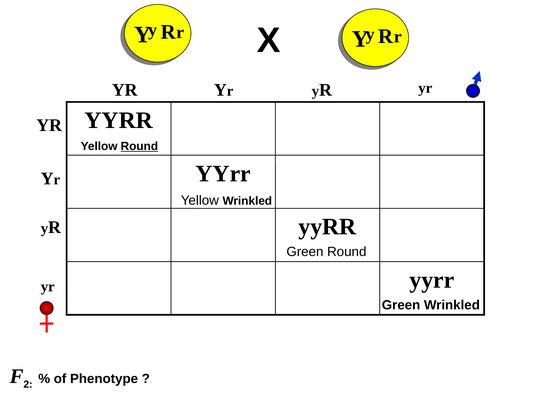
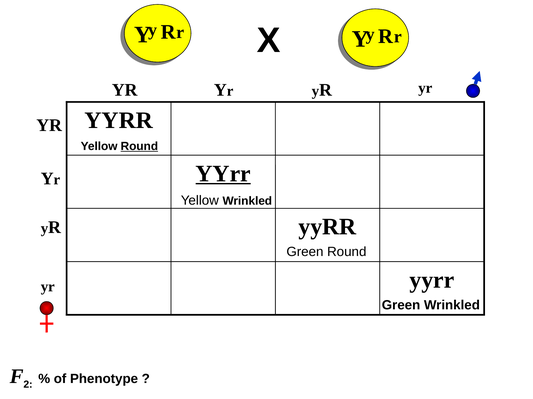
YYrr at (223, 174) underline: none -> present
